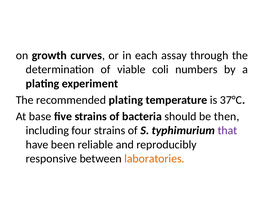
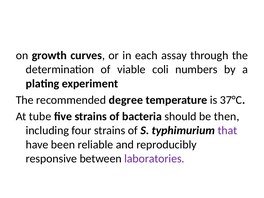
recommended plating: plating -> degree
base: base -> tube
laboratories colour: orange -> purple
